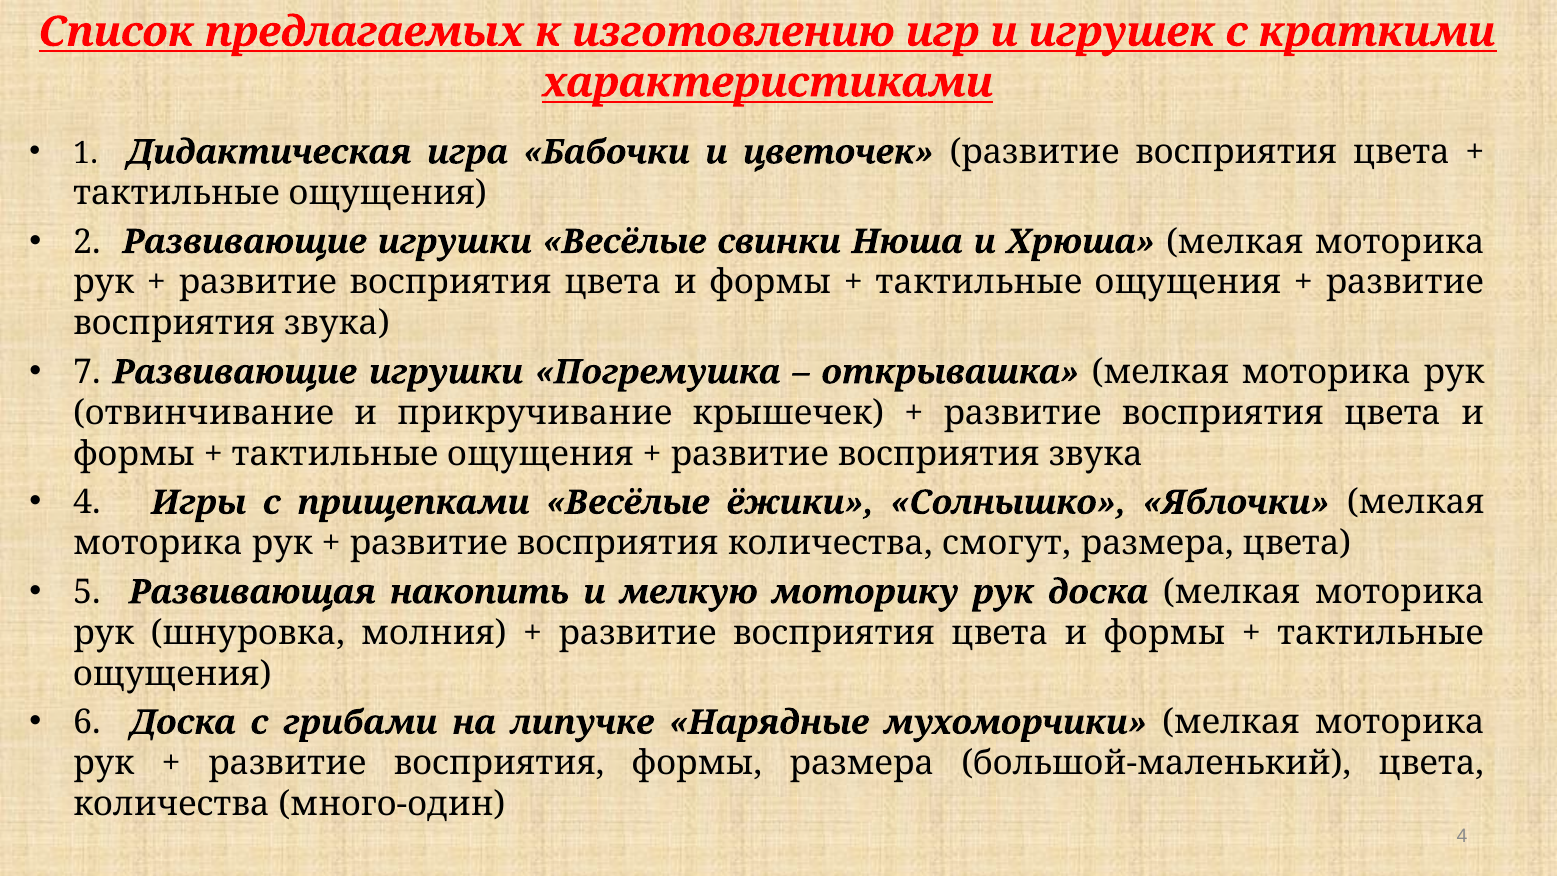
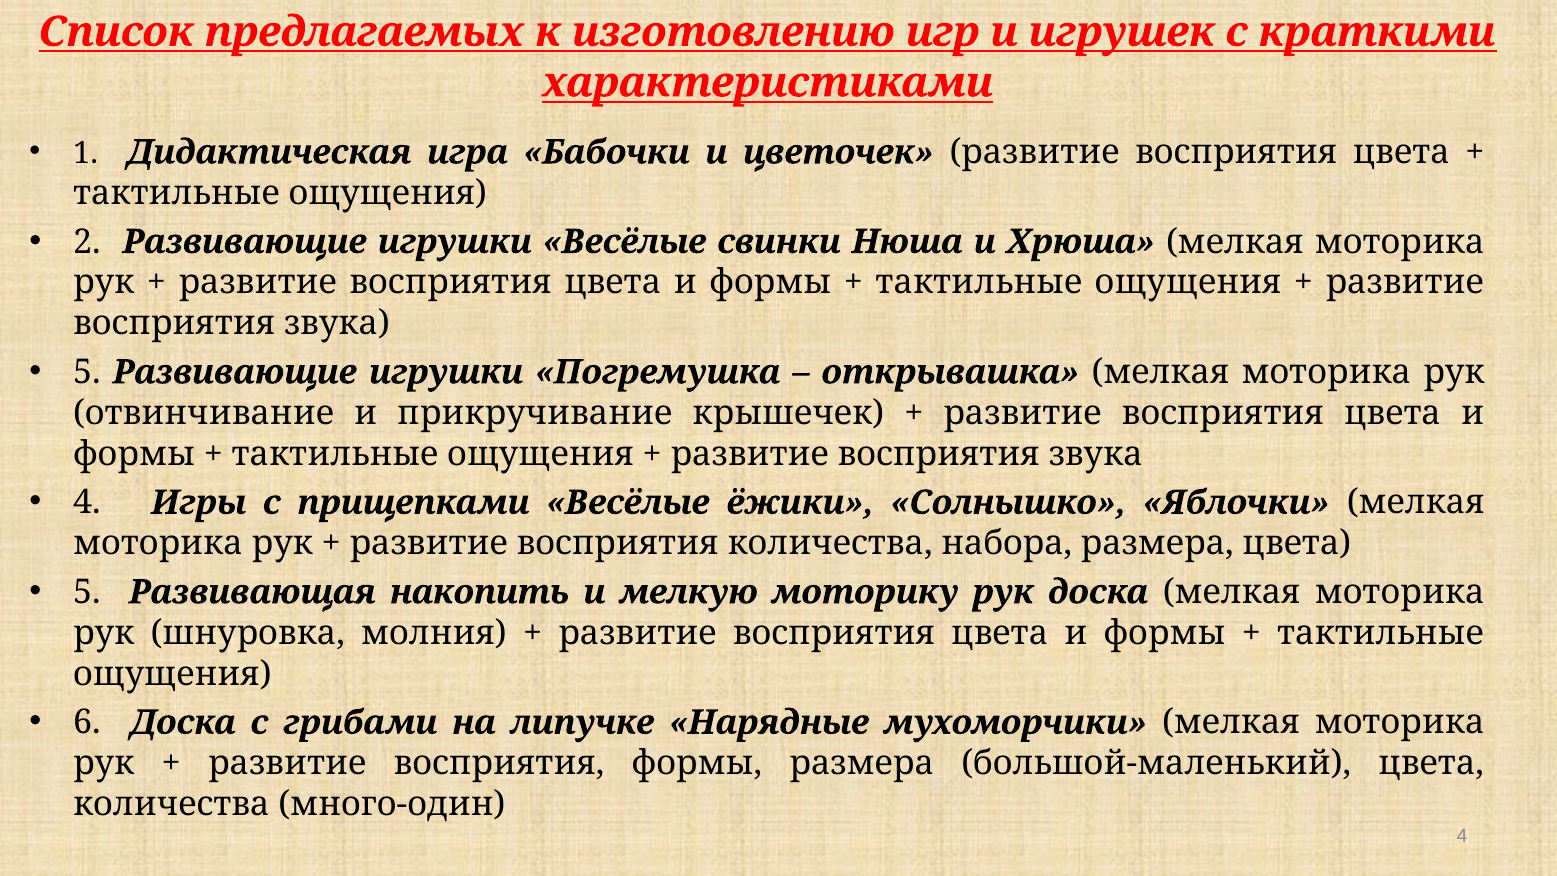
7 at (87, 372): 7 -> 5
смогут: смогут -> набора
